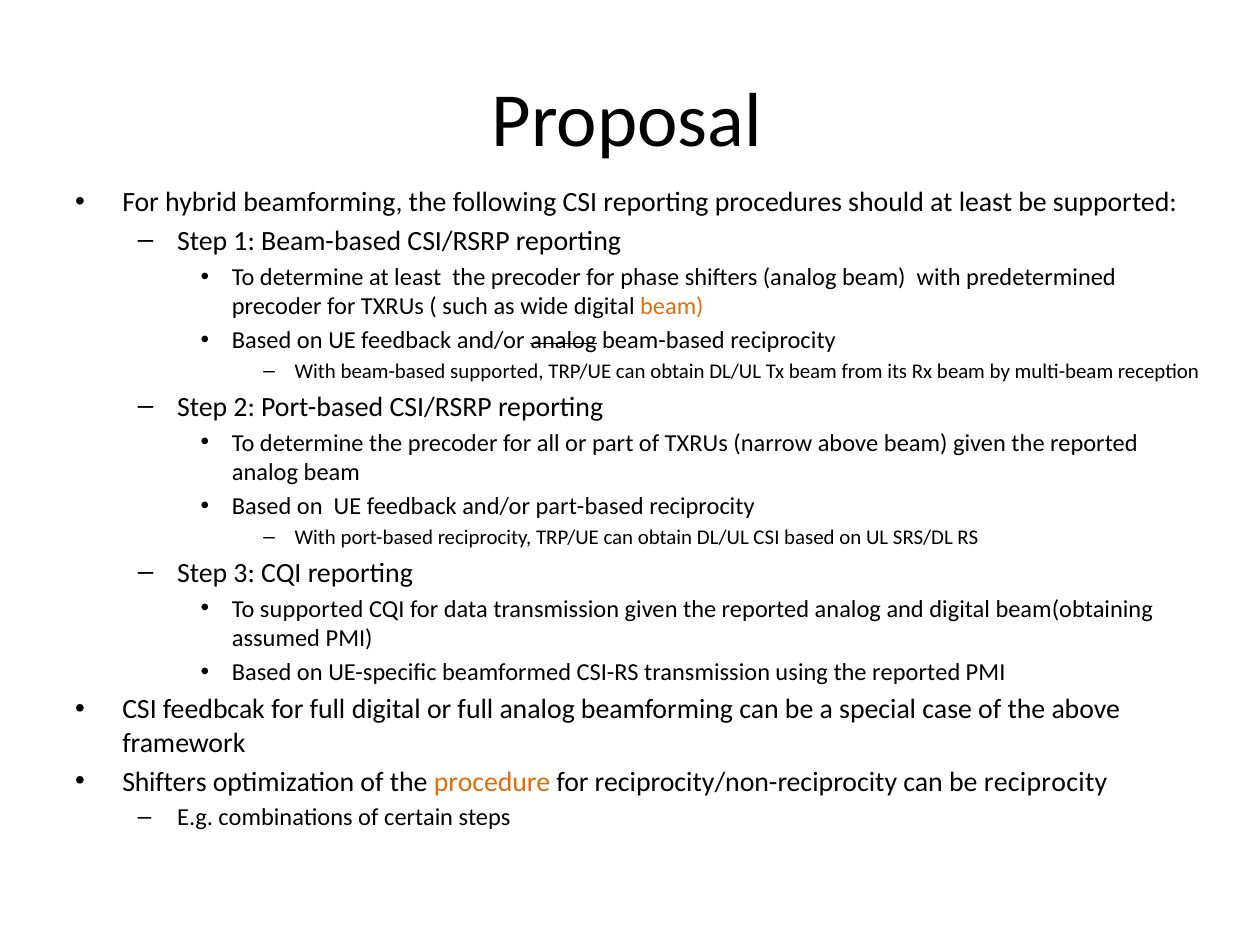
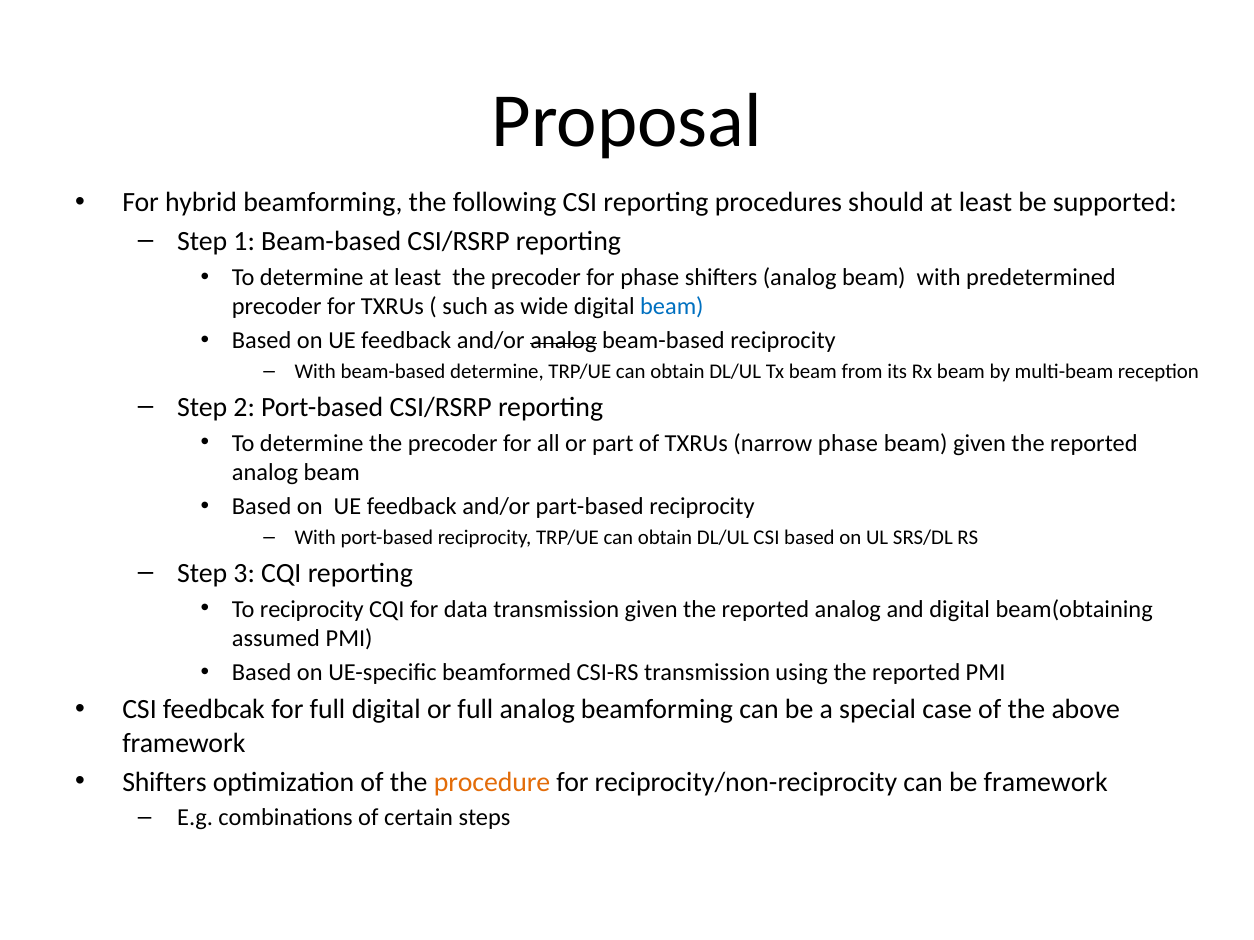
beam at (672, 307) colour: orange -> blue
beam-based supported: supported -> determine
narrow above: above -> phase
To supported: supported -> reciprocity
be reciprocity: reciprocity -> framework
